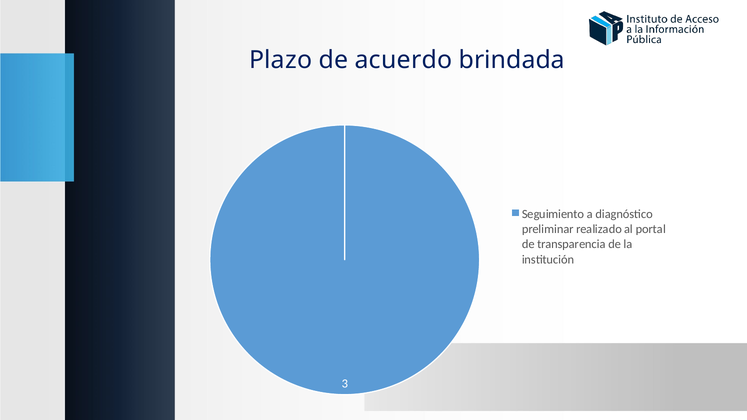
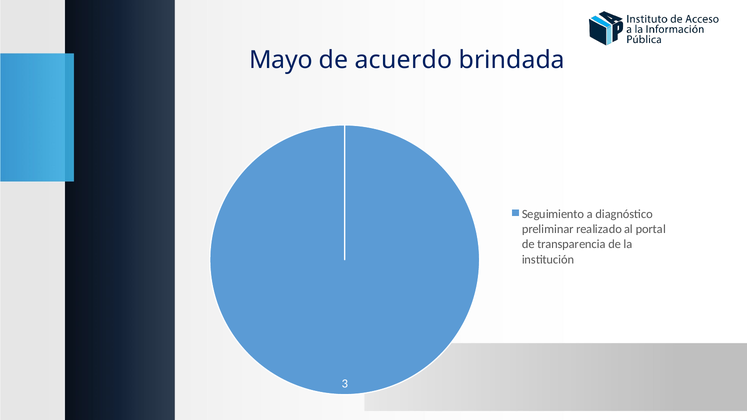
Plazo: Plazo -> Mayo
